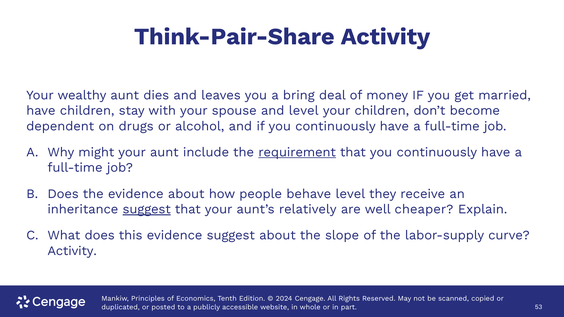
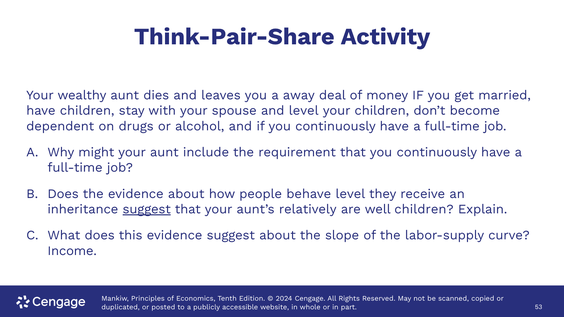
bring: bring -> away
requirement underline: present -> none
well cheaper: cheaper -> children
Activity at (72, 251): Activity -> Income
